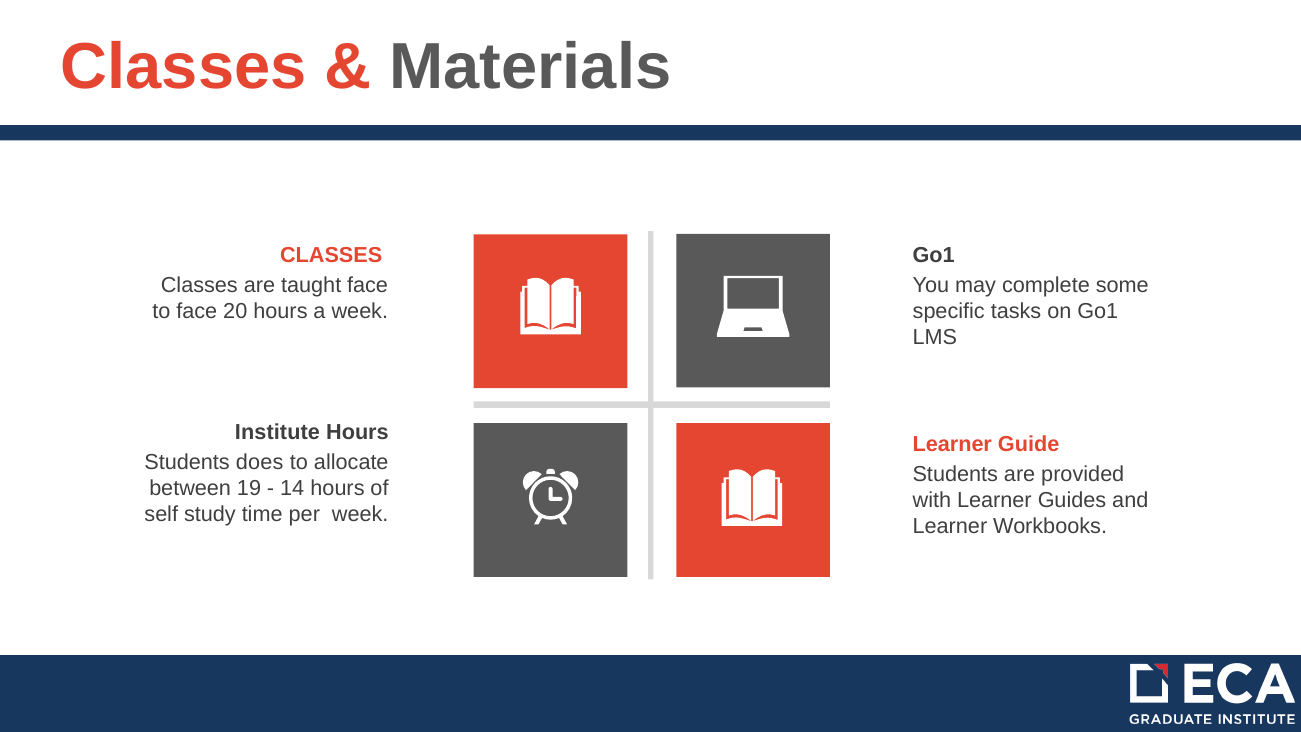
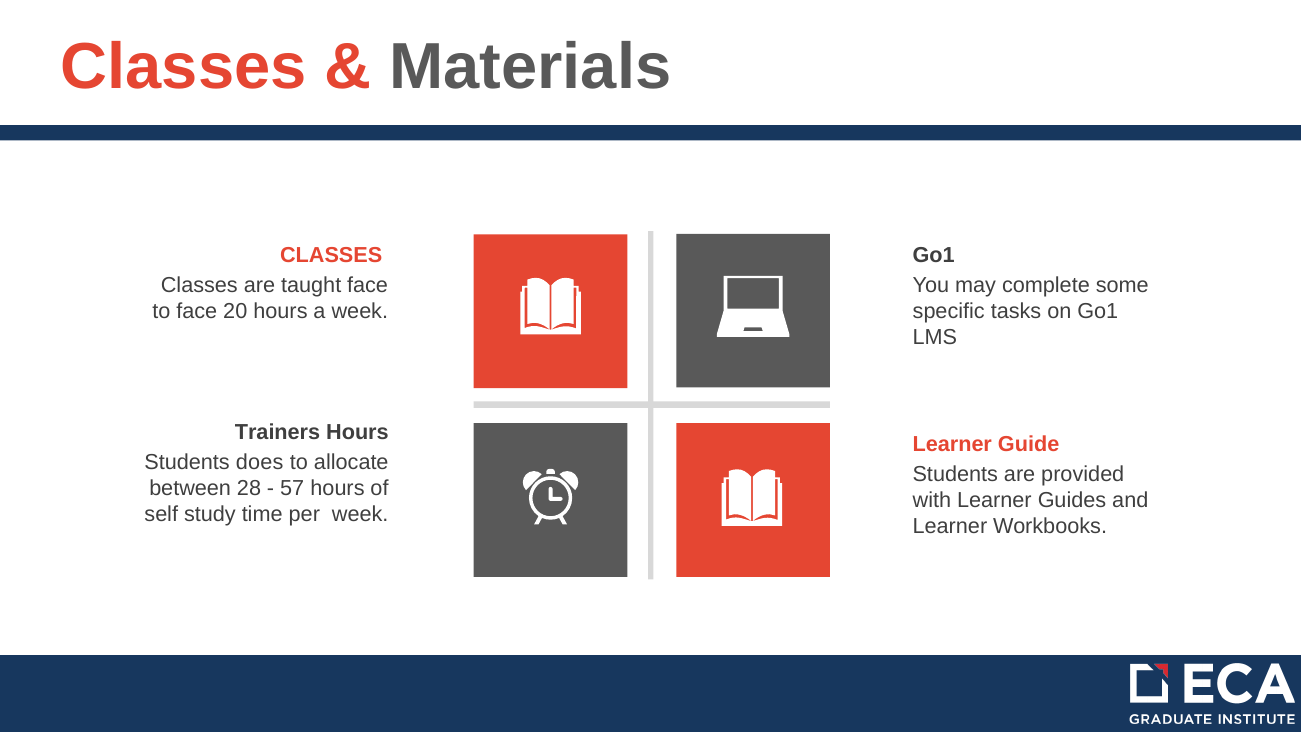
Institute: Institute -> Trainers
19: 19 -> 28
14: 14 -> 57
